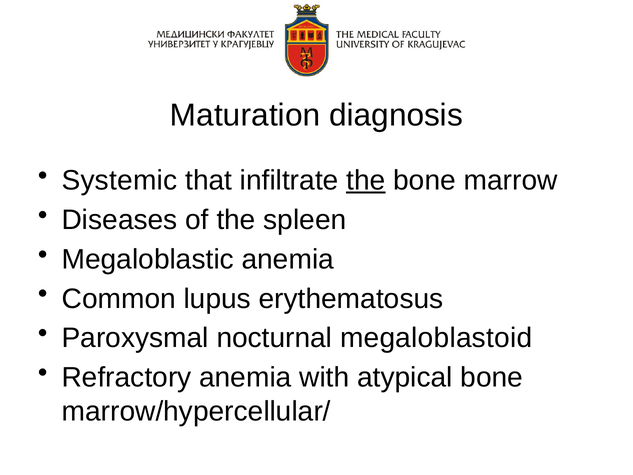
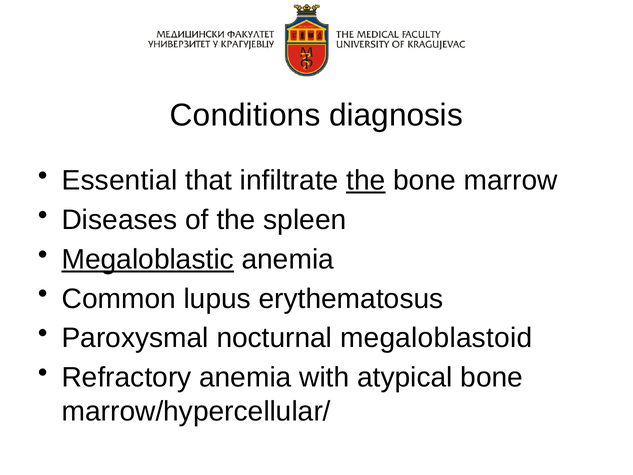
Maturation: Maturation -> Conditions
Systemic: Systemic -> Essential
Megaloblastic underline: none -> present
